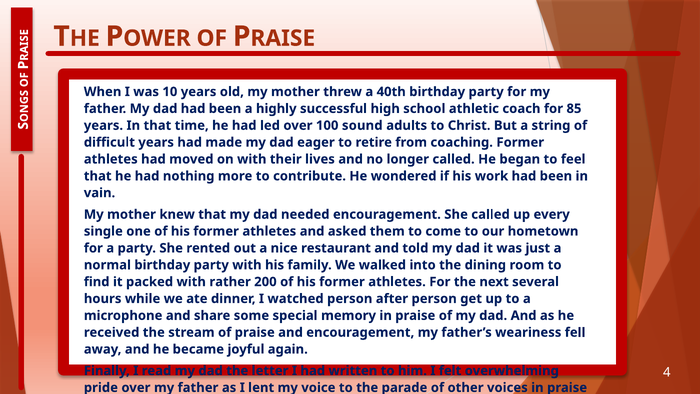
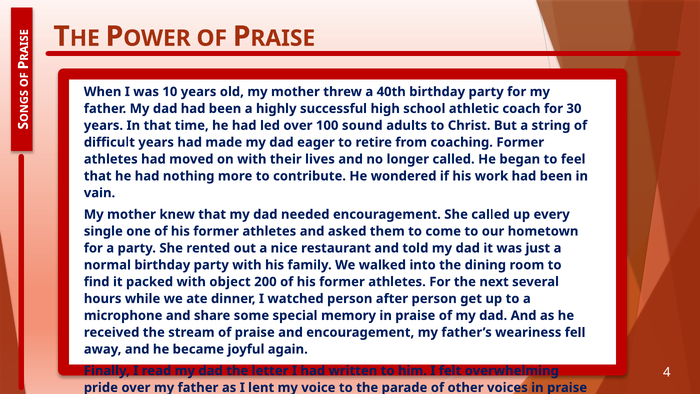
85: 85 -> 30
rather: rather -> object
